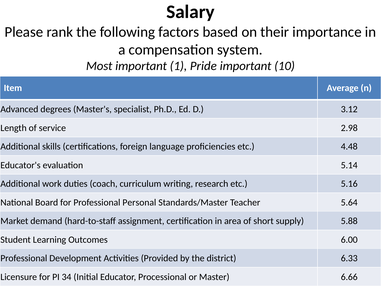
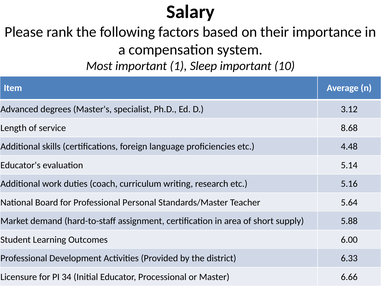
Pride: Pride -> Sleep
2.98: 2.98 -> 8.68
